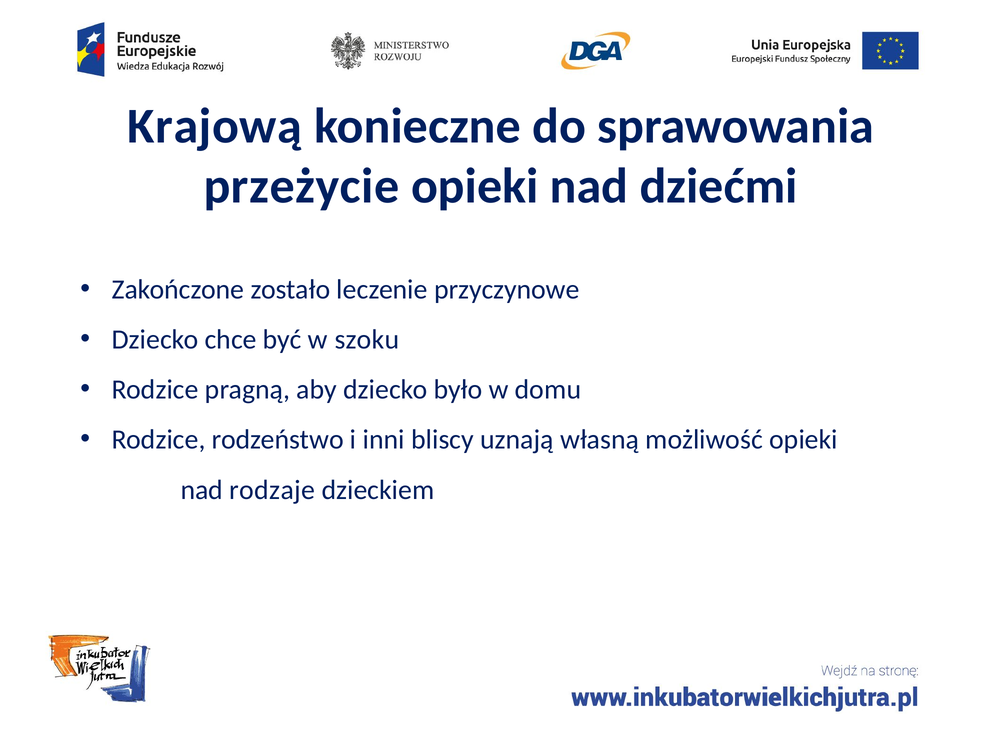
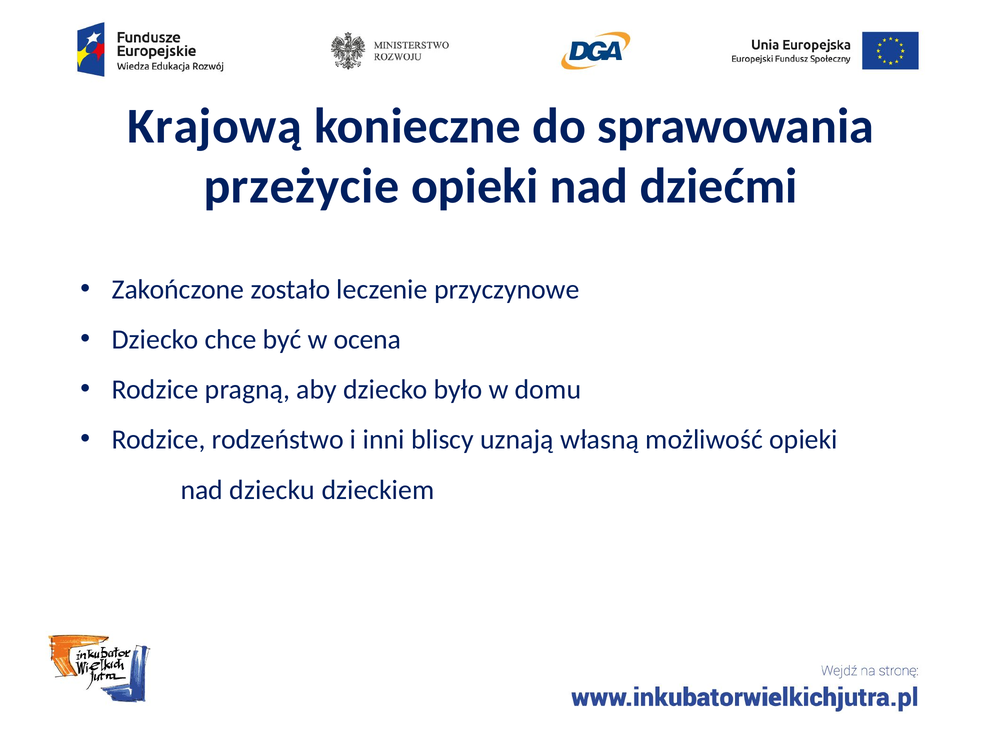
szoku: szoku -> ocena
rodzaje: rodzaje -> dziecku
